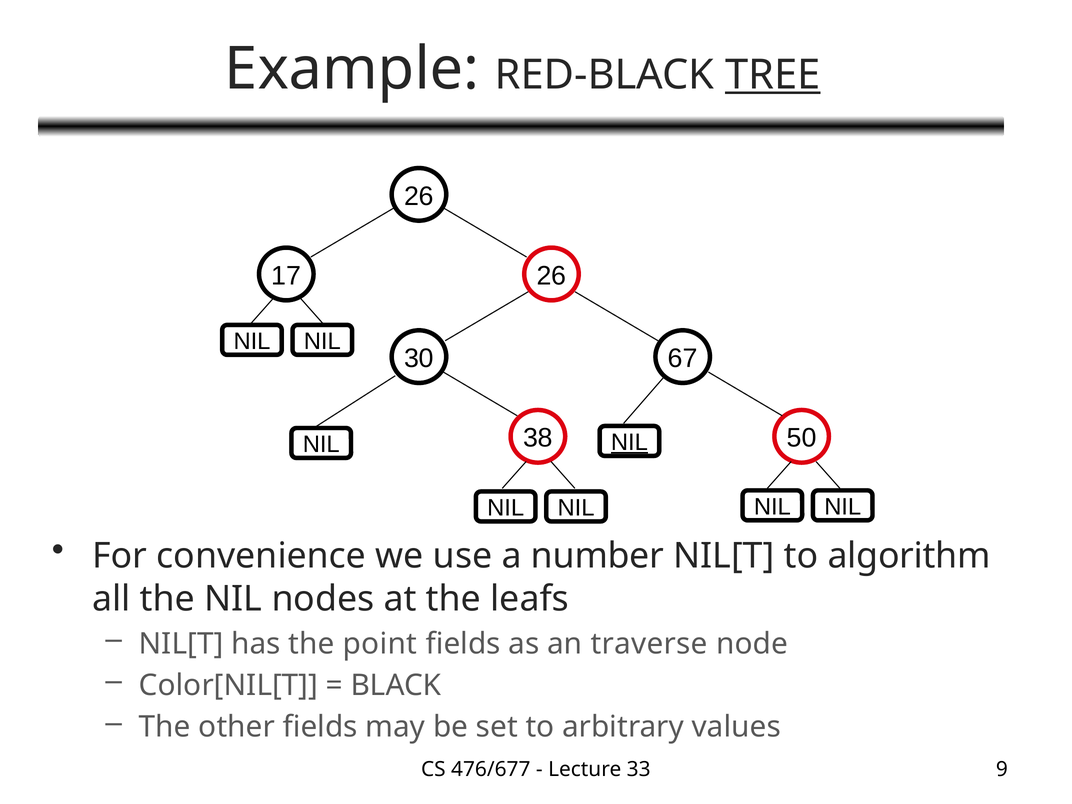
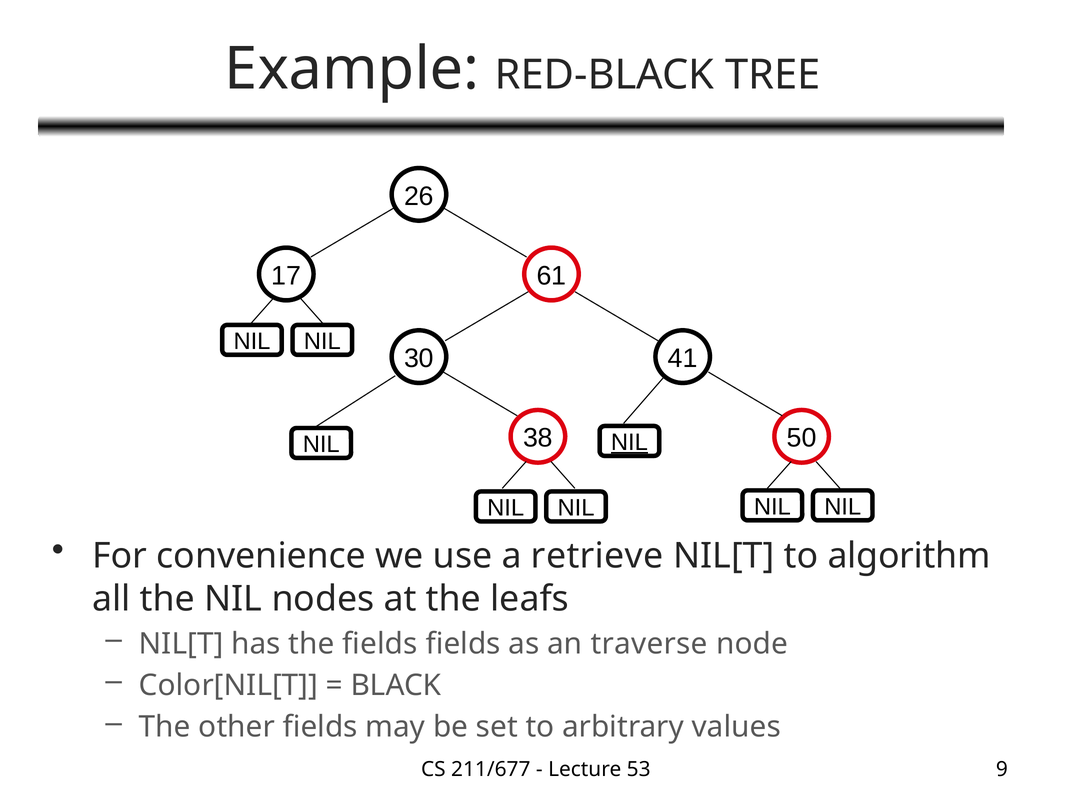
TREE underline: present -> none
17 26: 26 -> 61
67: 67 -> 41
number: number -> retrieve
the point: point -> fields
476/677: 476/677 -> 211/677
33: 33 -> 53
